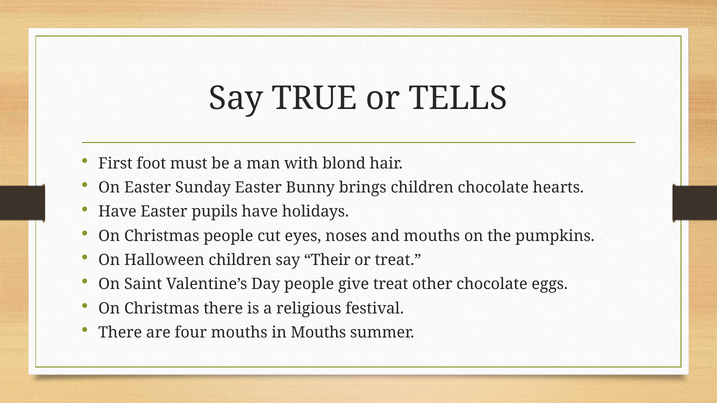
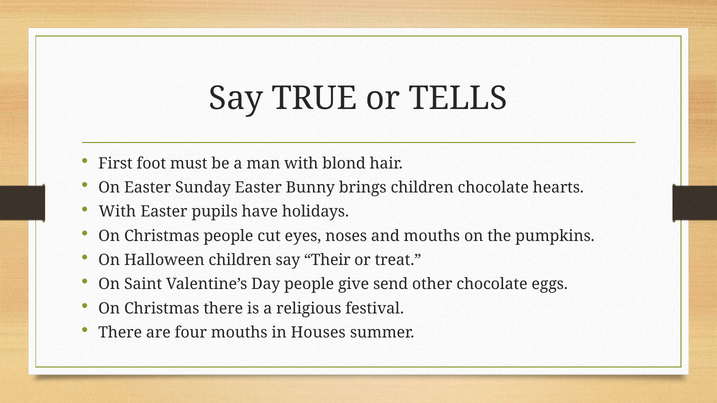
Have at (117, 212): Have -> With
give treat: treat -> send
in Mouths: Mouths -> Houses
